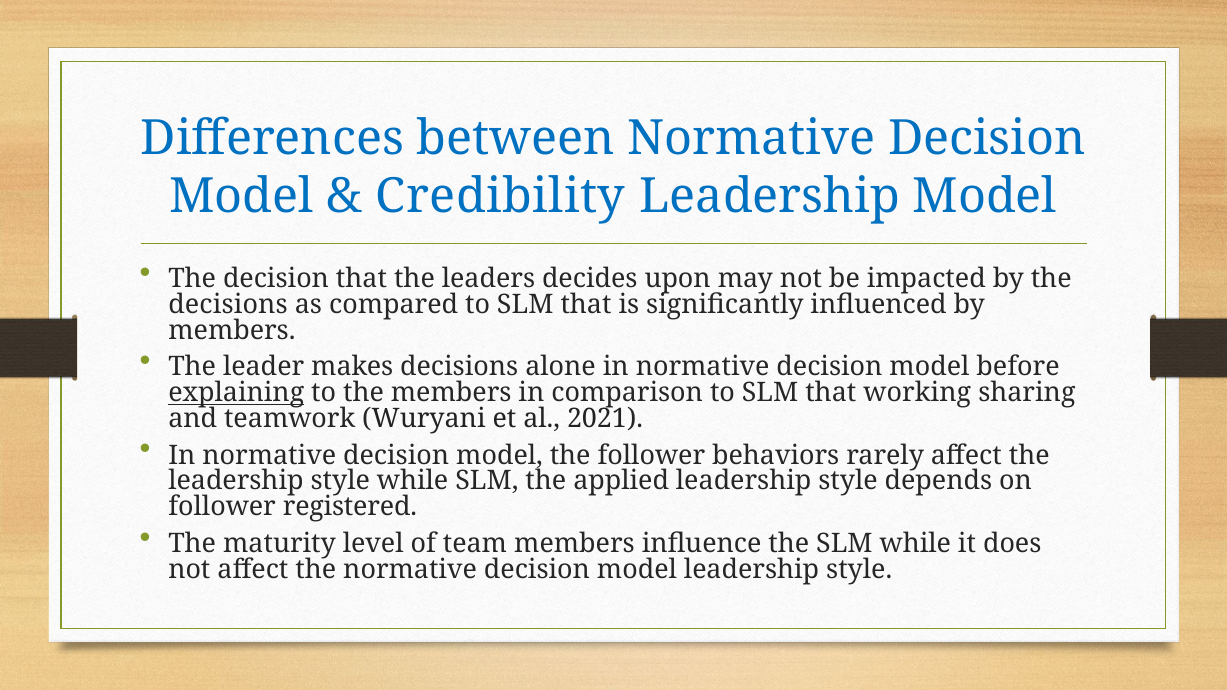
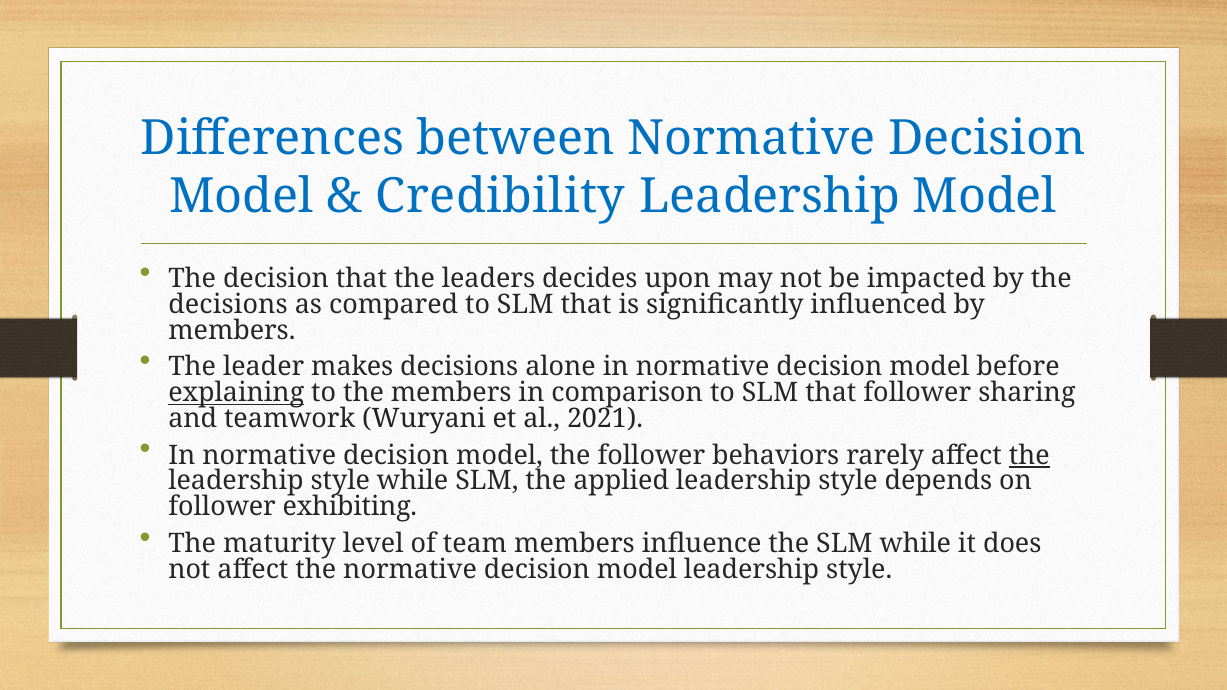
that working: working -> follower
the at (1029, 455) underline: none -> present
registered: registered -> exhibiting
